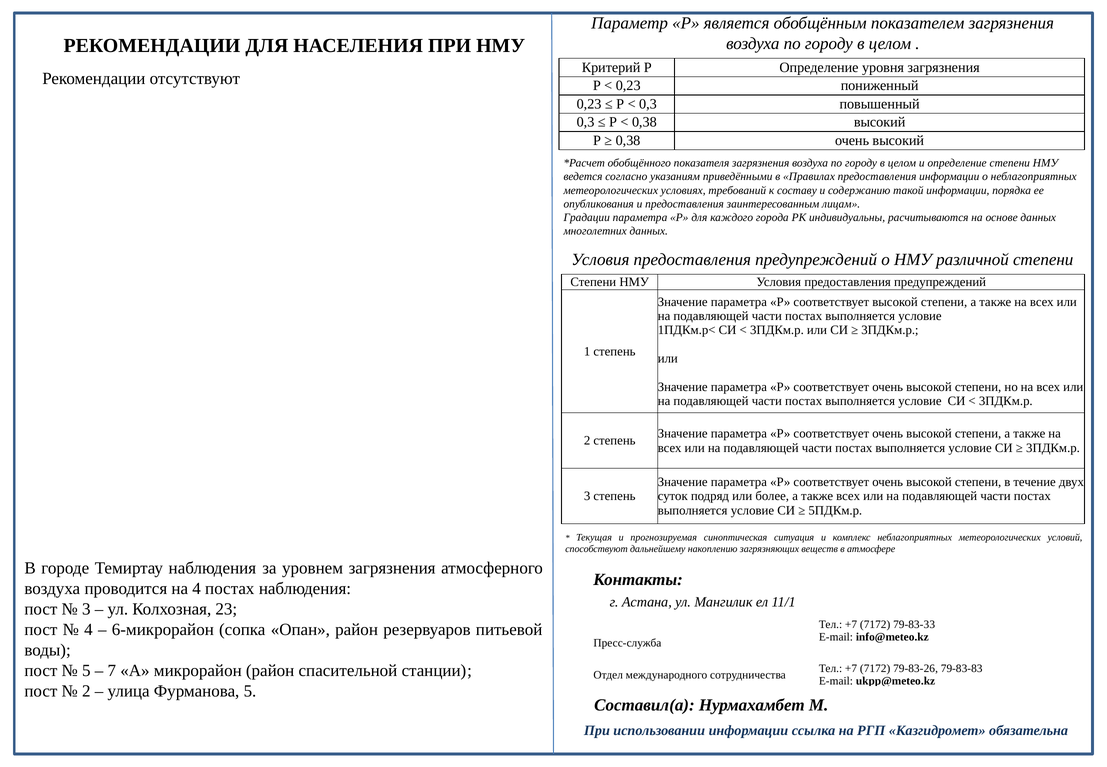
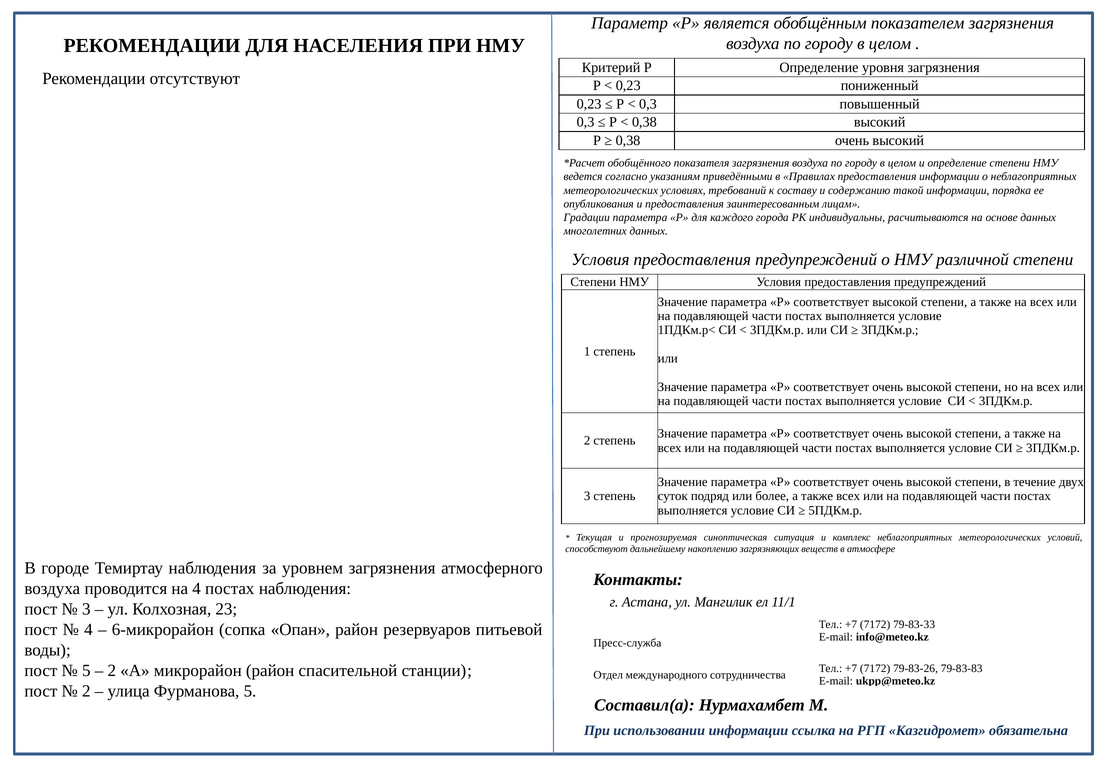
7 at (112, 670): 7 -> 2
